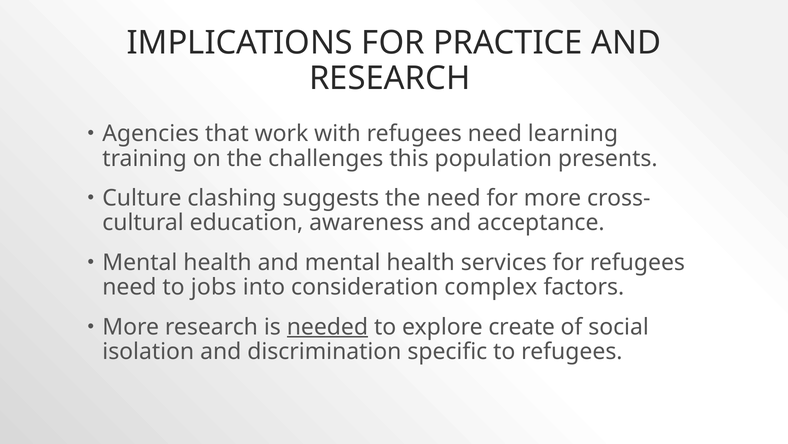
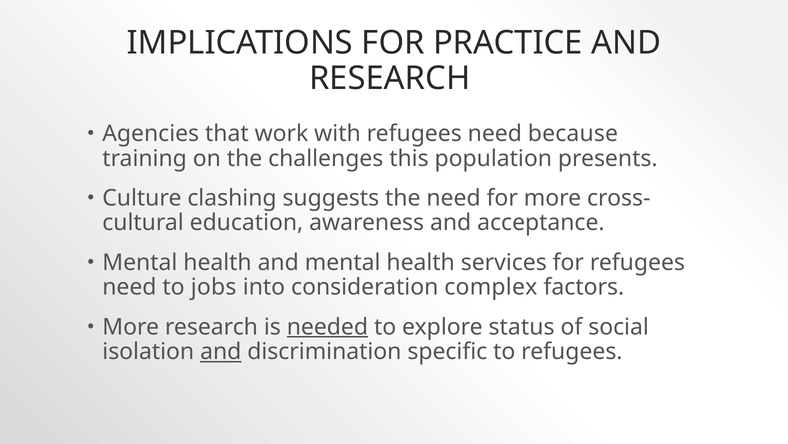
learning: learning -> because
create: create -> status
and at (221, 351) underline: none -> present
